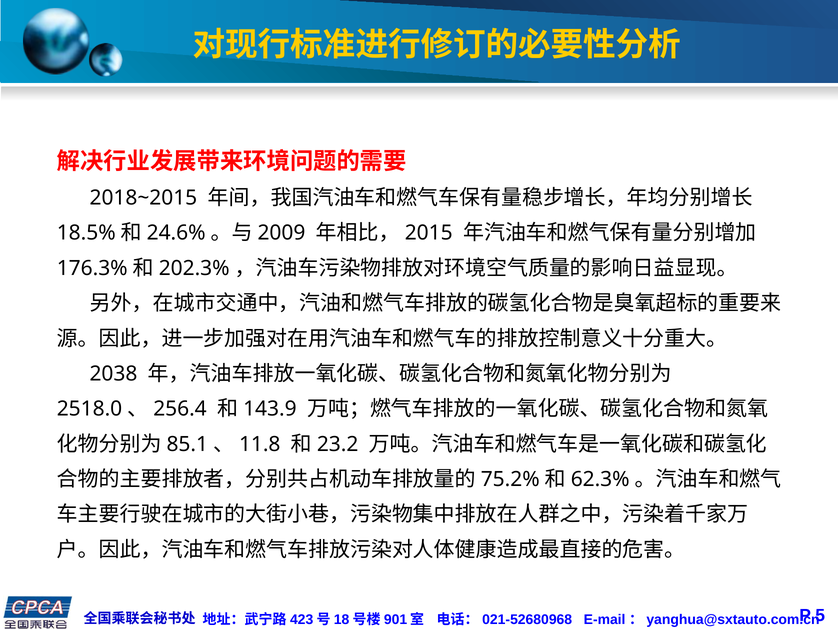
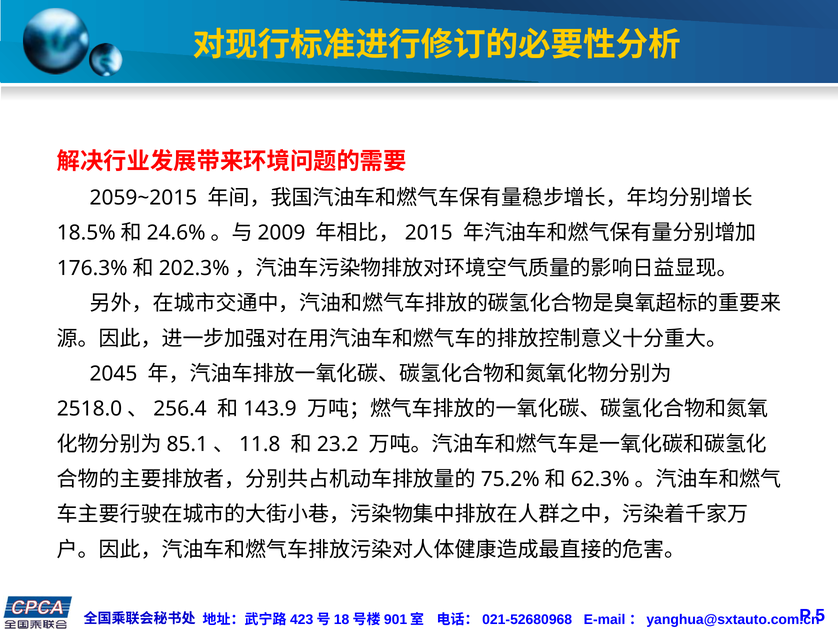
2018~2015: 2018~2015 -> 2059~2015
2038: 2038 -> 2045
